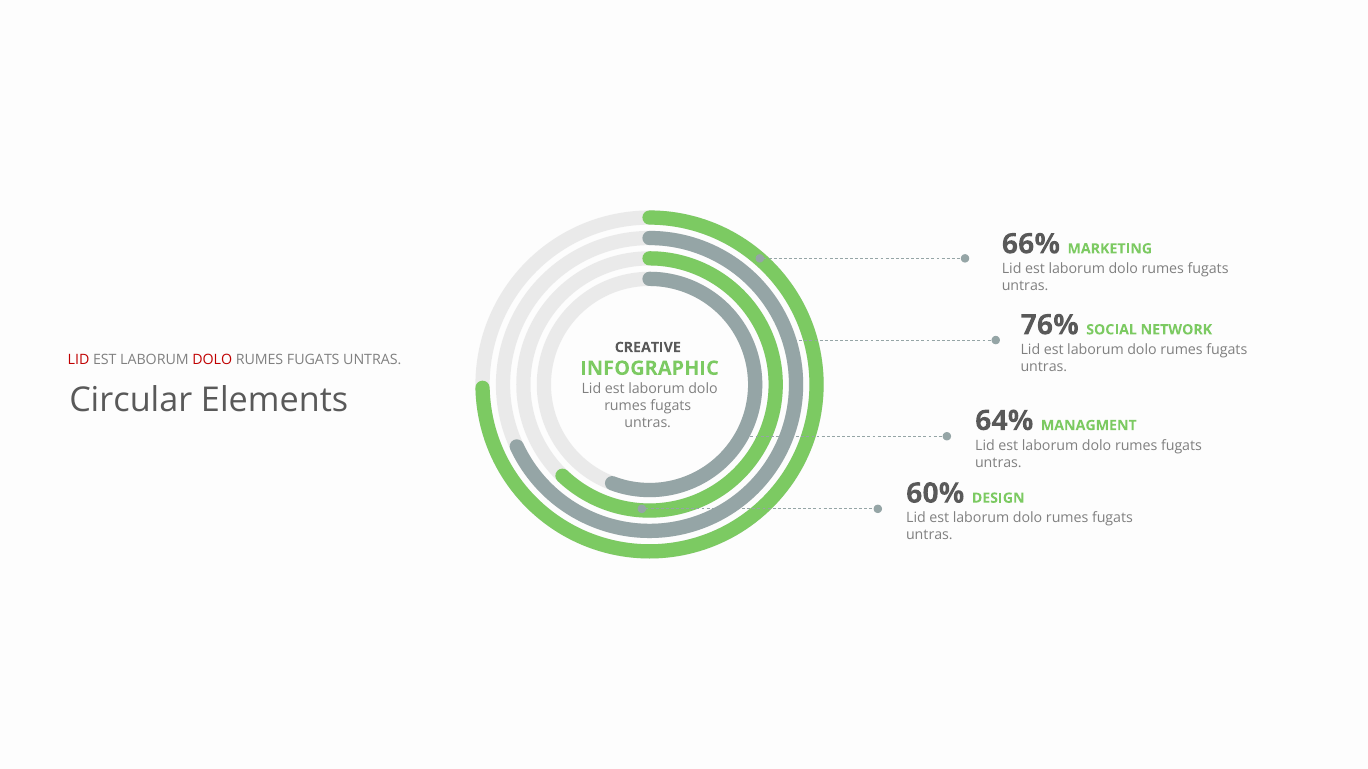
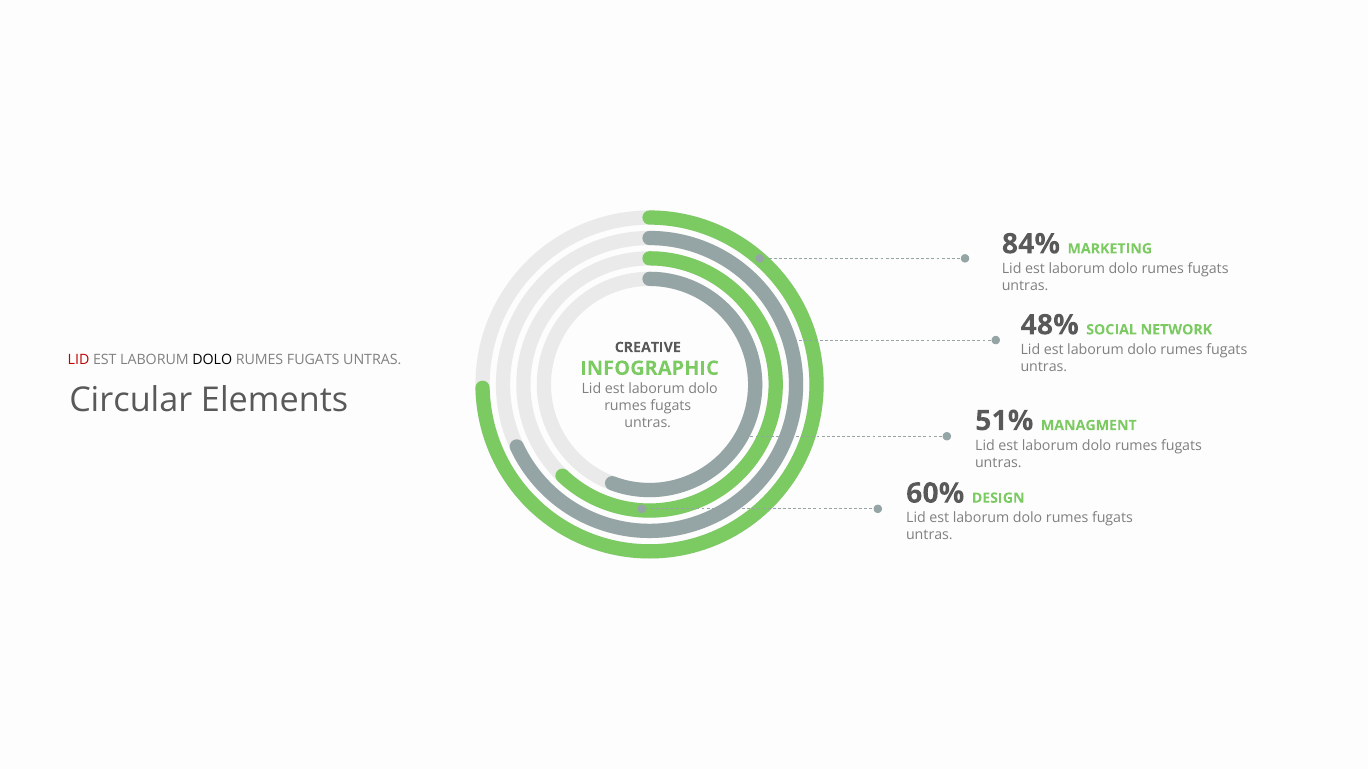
66%: 66% -> 84%
76%: 76% -> 48%
DOLO at (212, 360) colour: red -> black
64%: 64% -> 51%
